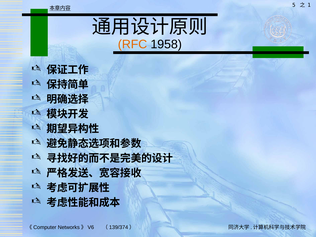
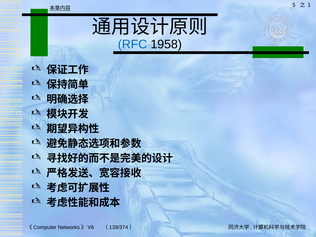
RFC colour: orange -> blue
